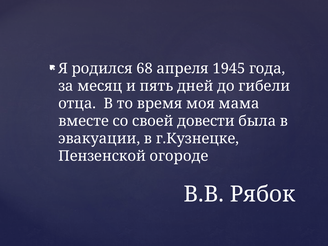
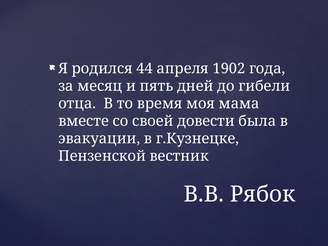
68: 68 -> 44
1945: 1945 -> 1902
огороде: огороде -> вестник
